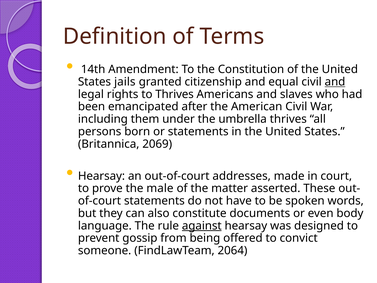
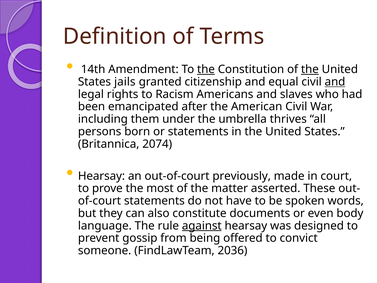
the at (206, 69) underline: none -> present
the at (310, 69) underline: none -> present
to Thrives: Thrives -> Racism
2069: 2069 -> 2074
addresses: addresses -> previously
male: male -> most
2064: 2064 -> 2036
